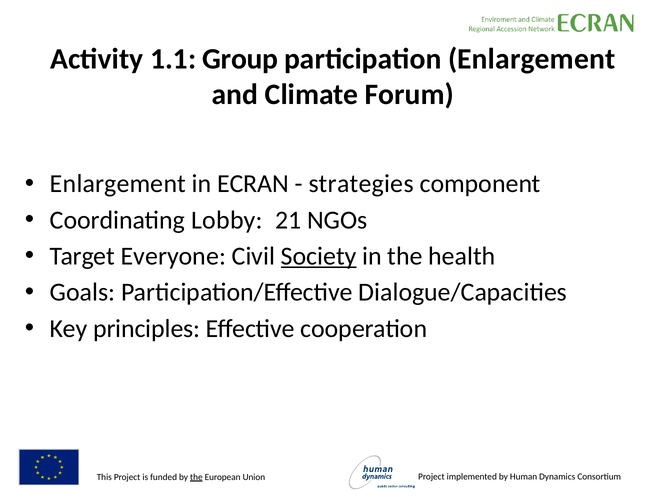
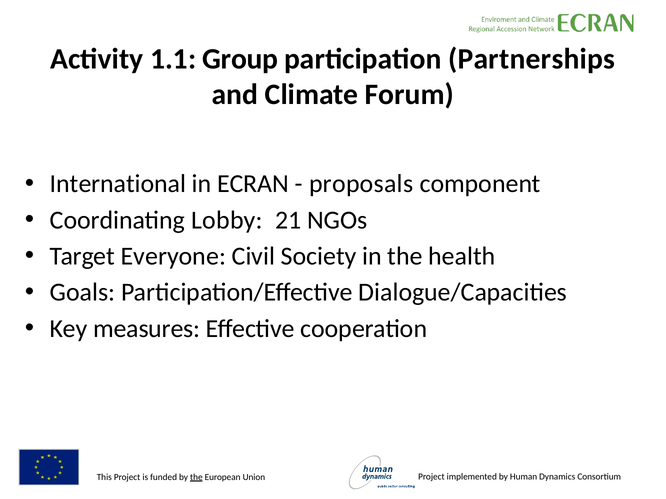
participation Enlargement: Enlargement -> Partnerships
Enlargement at (118, 184): Enlargement -> International
strategies: strategies -> proposals
Society underline: present -> none
principles: principles -> measures
